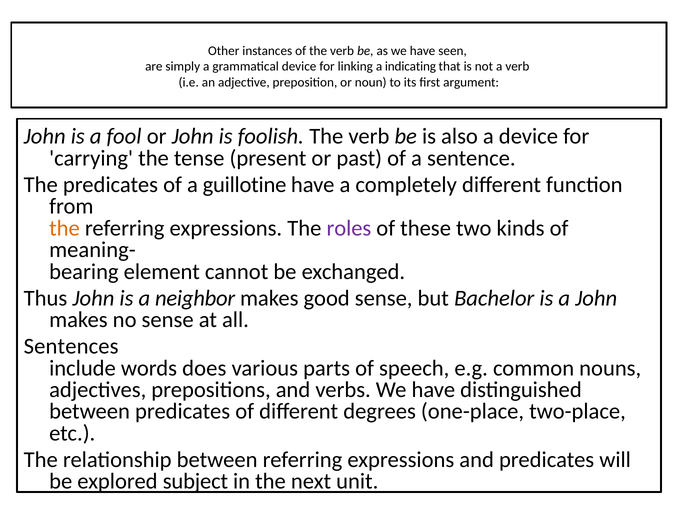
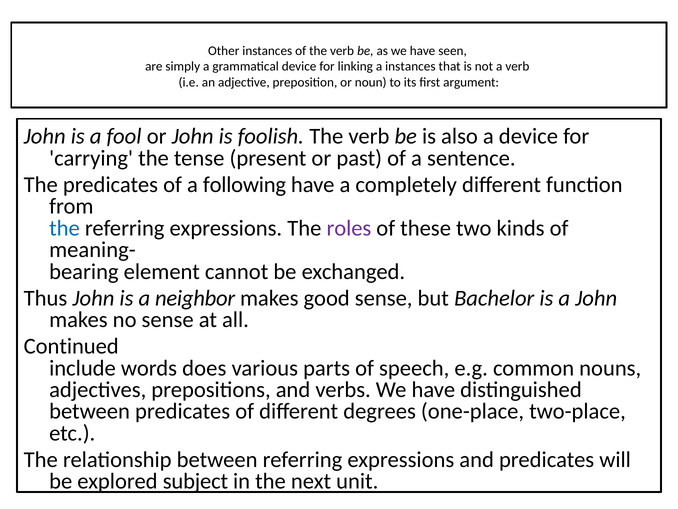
a indicating: indicating -> instances
guillotine: guillotine -> following
the at (64, 228) colour: orange -> blue
Sentences: Sentences -> Continued
